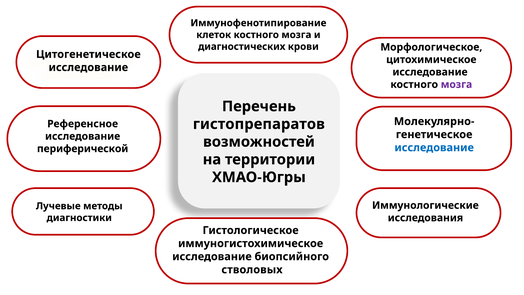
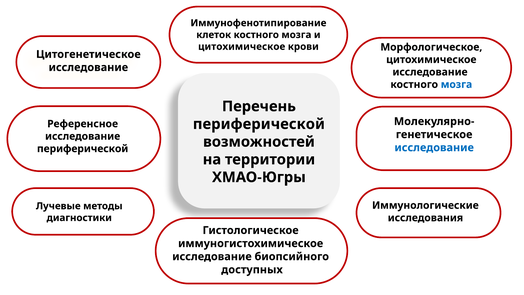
диагностических at (242, 47): диагностических -> цитохимическое
мозга at (456, 84) colour: purple -> blue
гистопрепаратов at (259, 124): гистопрепаратов -> периферической
стволовых: стволовых -> доступных
